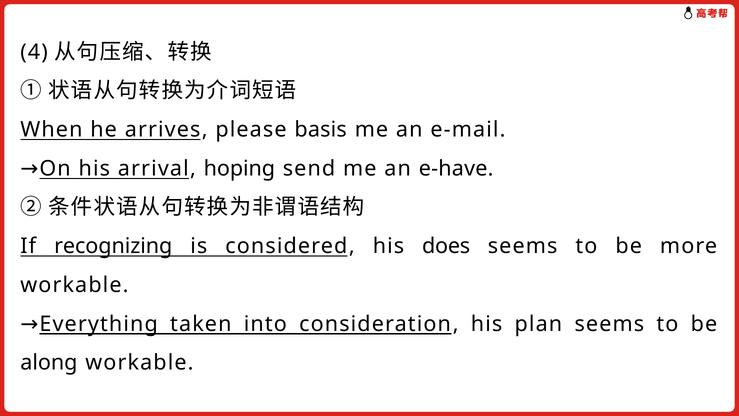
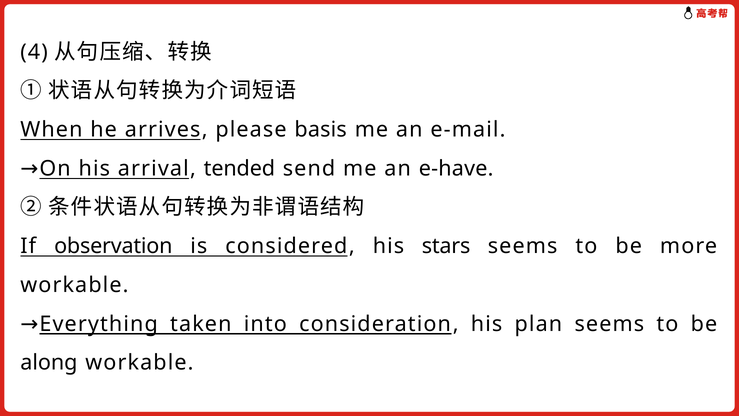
hoping: hoping -> tended
recognizing: recognizing -> observation
does: does -> stars
